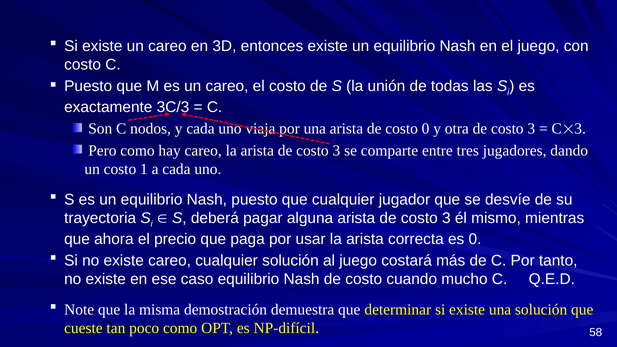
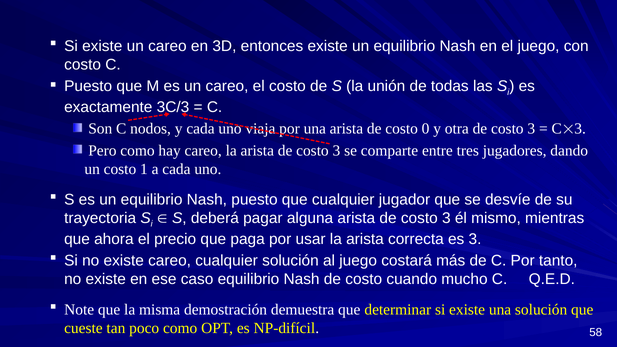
es 0: 0 -> 3
